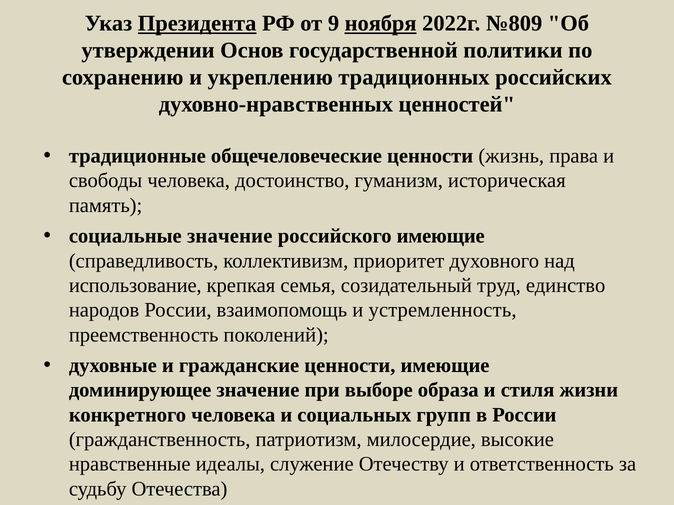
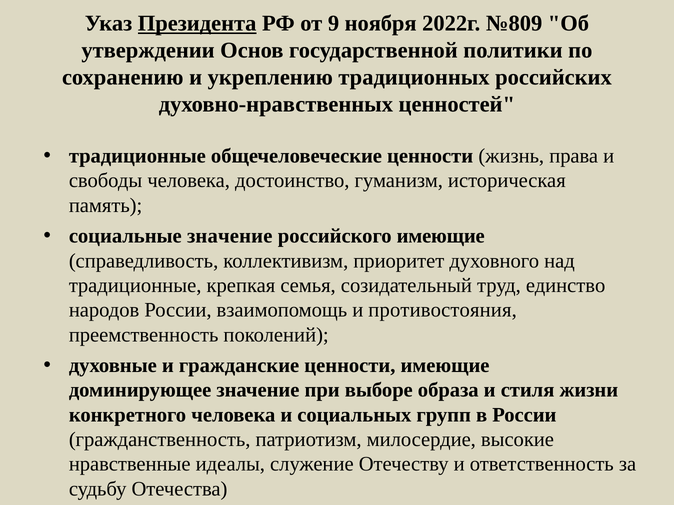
ноября underline: present -> none
использование at (135, 286): использование -> традиционные
устремленность: устремленность -> противостояния
